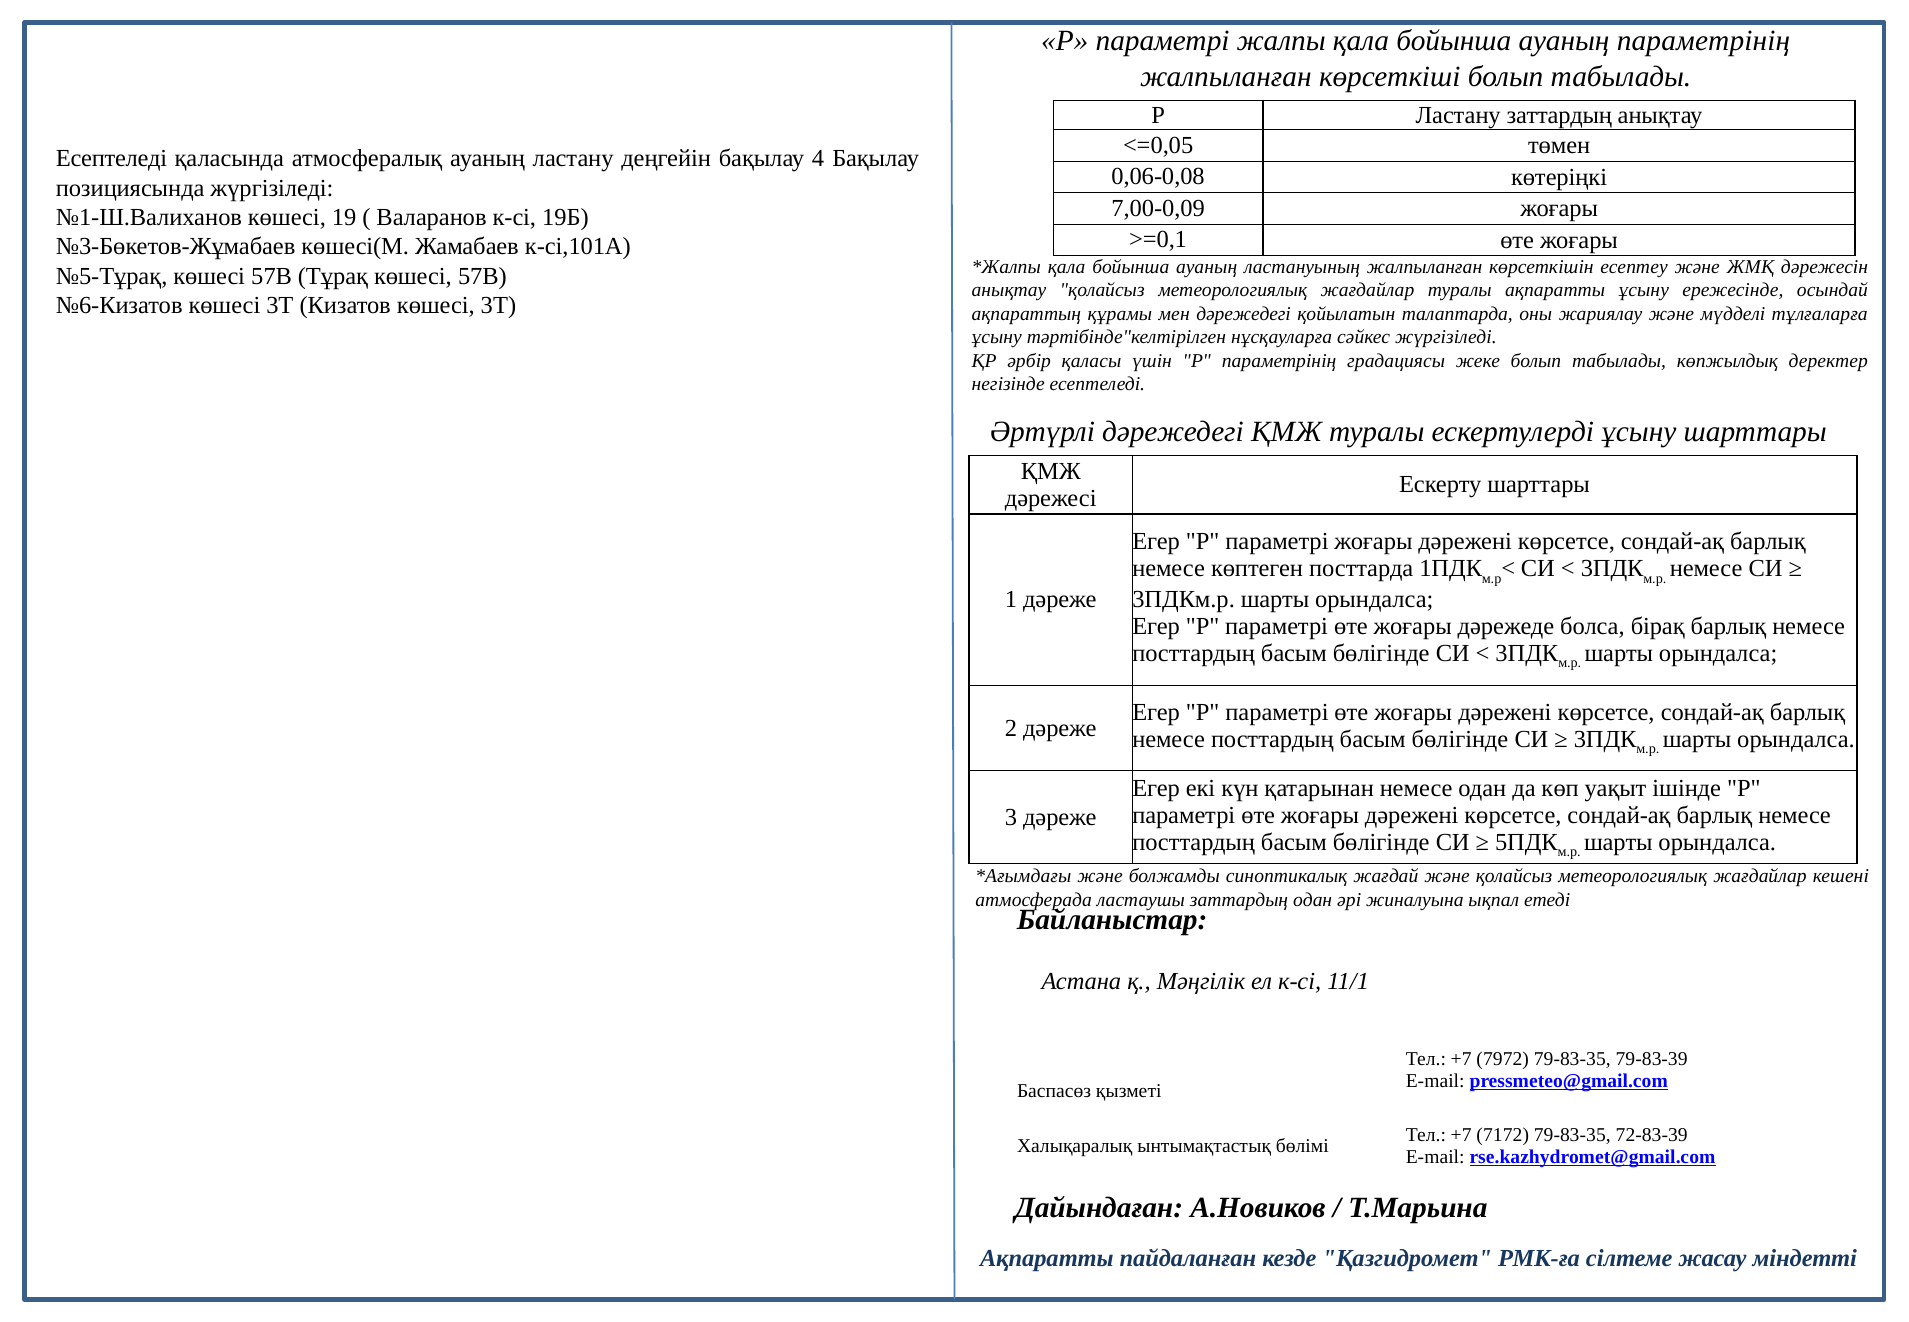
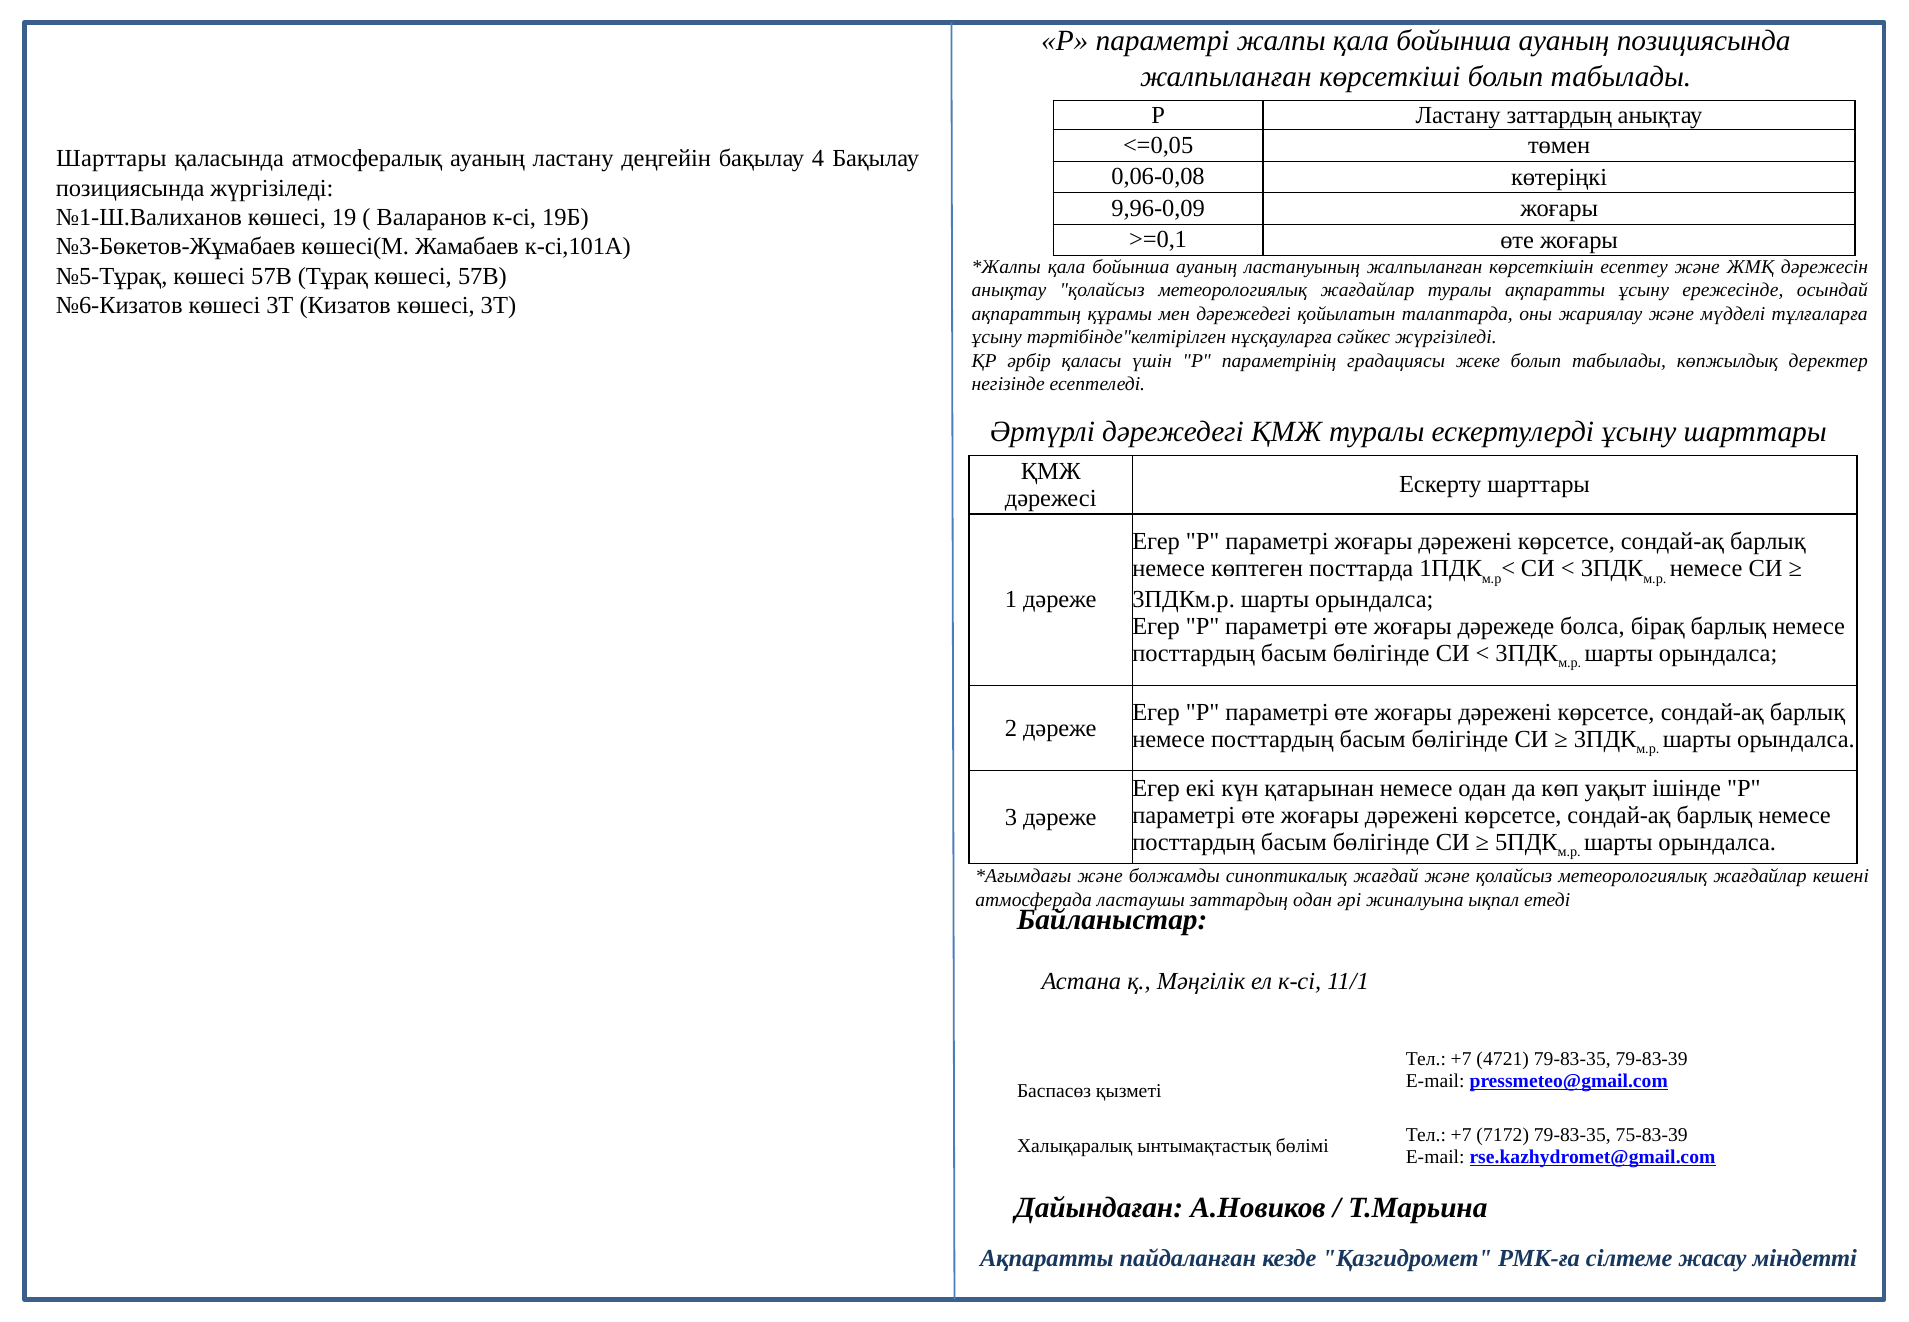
ауаның параметрінің: параметрінің -> позициясында
Есептеледі at (112, 158): Есептеледі -> Шарттары
7,00-0,09: 7,00-0,09 -> 9,96-0,09
7972: 7972 -> 4721
72-83-39: 72-83-39 -> 75-83-39
